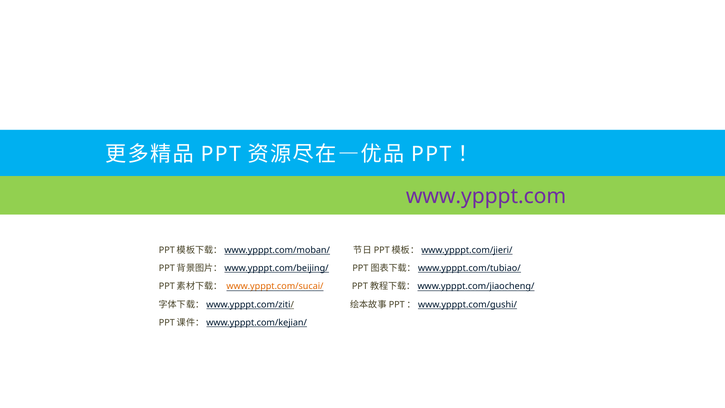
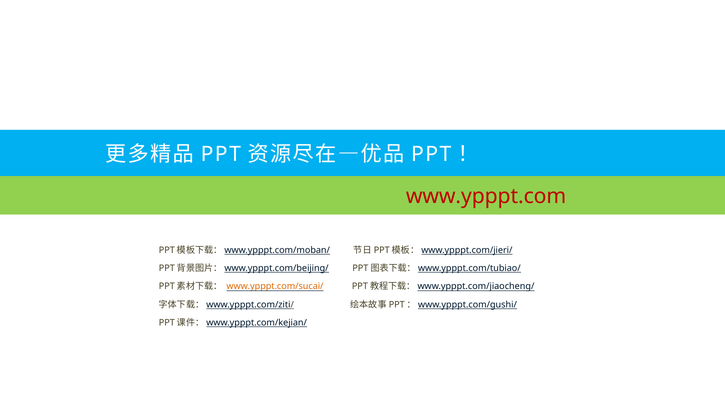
www.ypppt.com colour: purple -> red
